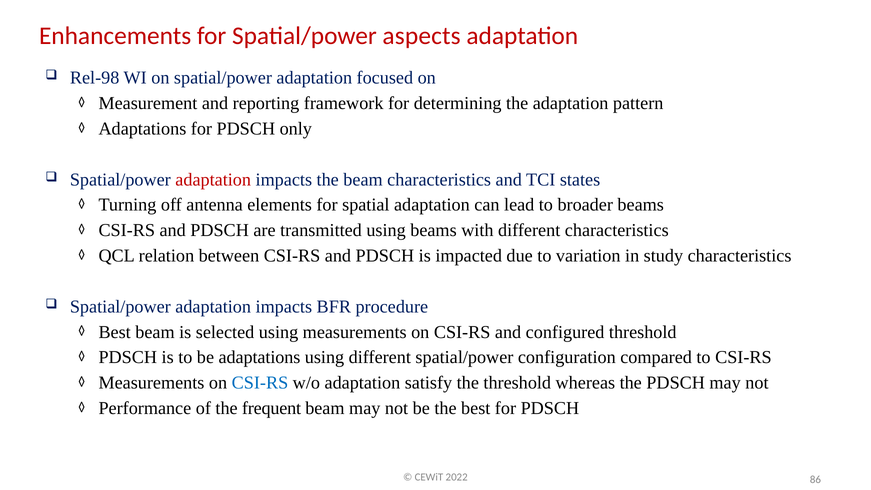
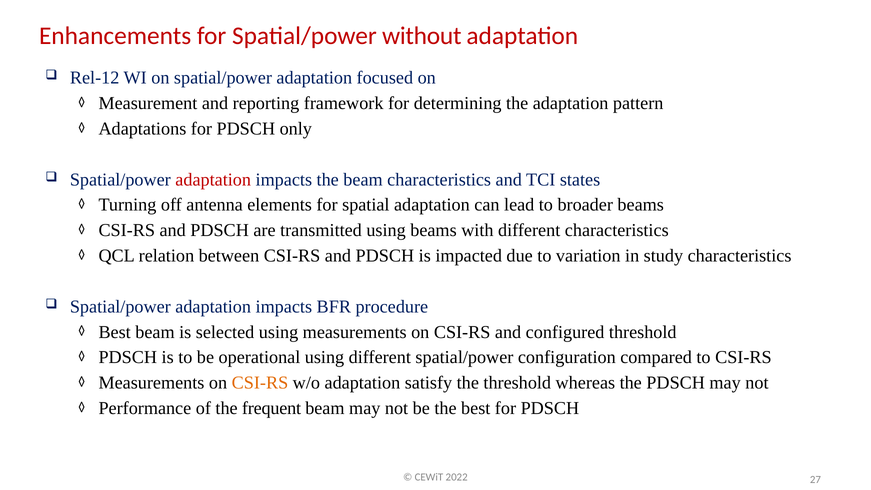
aspects: aspects -> without
Rel-98: Rel-98 -> Rel-12
be adaptations: adaptations -> operational
CSI-RS at (260, 383) colour: blue -> orange
86: 86 -> 27
